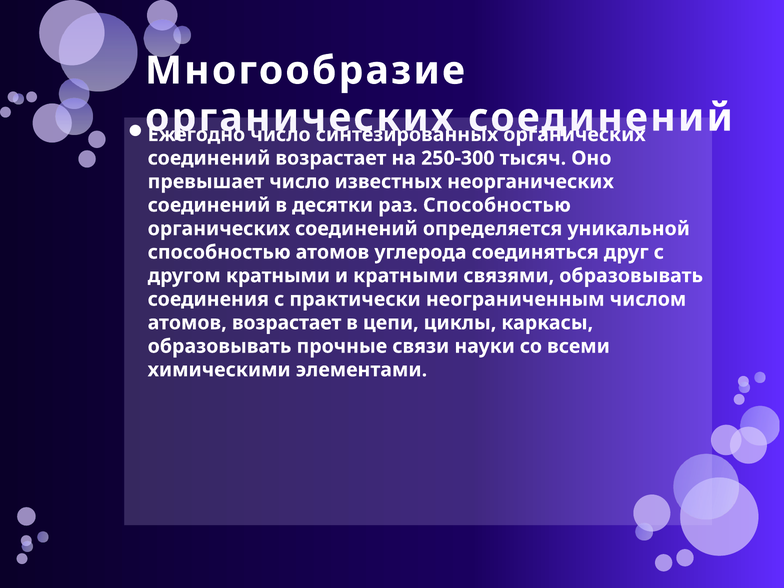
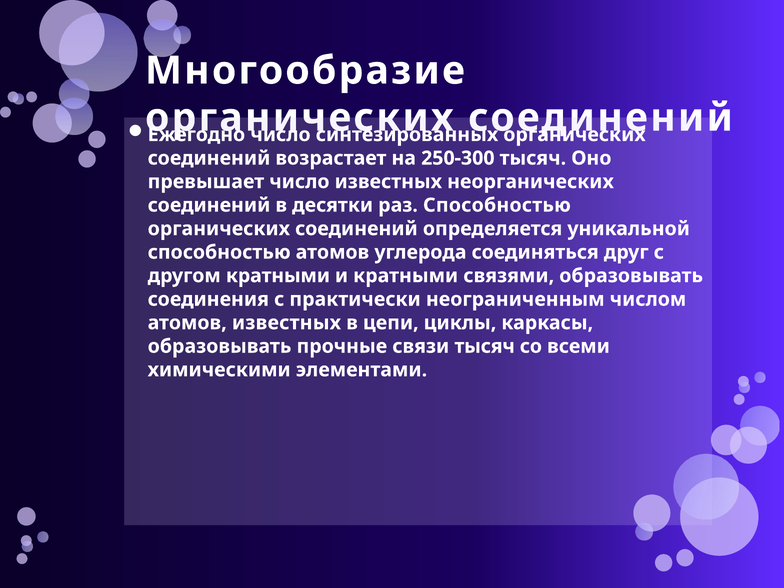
атомов возрастает: возрастает -> известных
связи науки: науки -> тысяч
